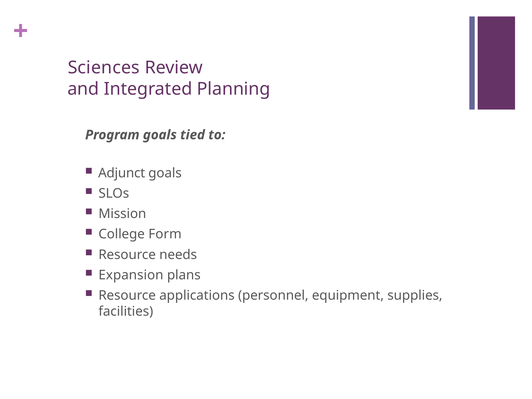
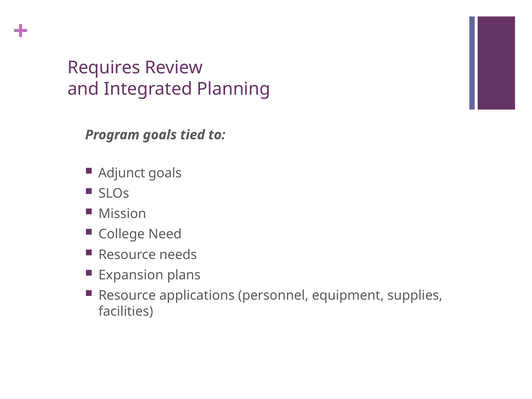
Sciences: Sciences -> Requires
Form: Form -> Need
